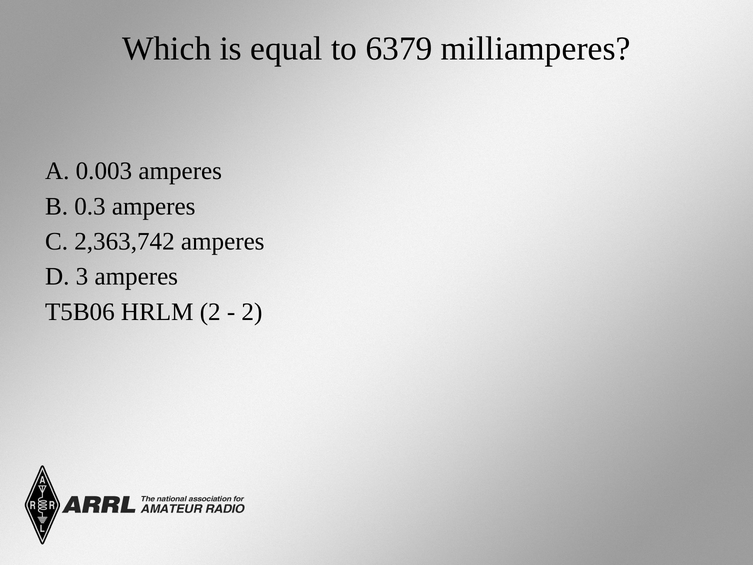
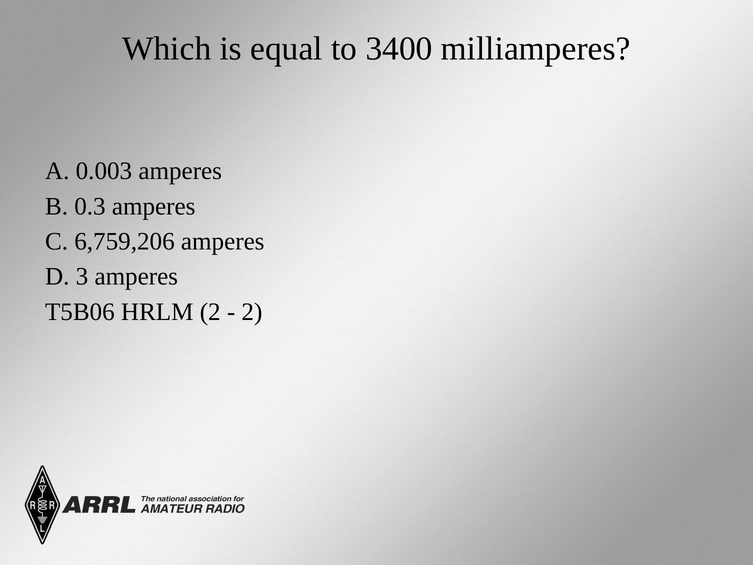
6379: 6379 -> 3400
2,363,742: 2,363,742 -> 6,759,206
